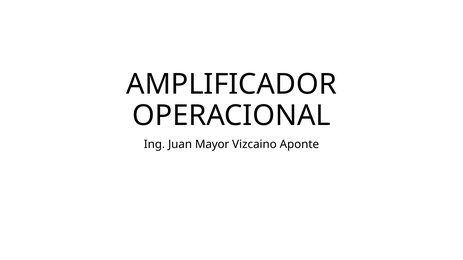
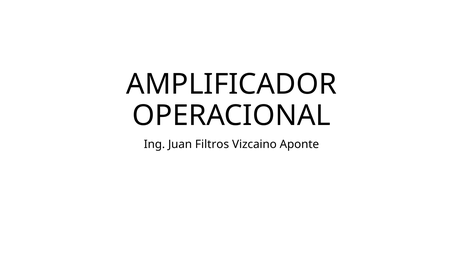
Mayor: Mayor -> Filtros
